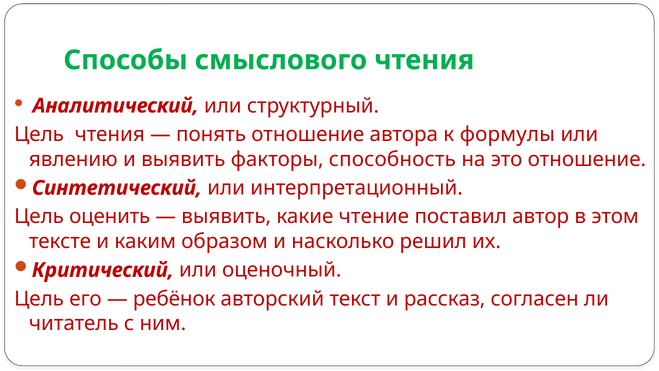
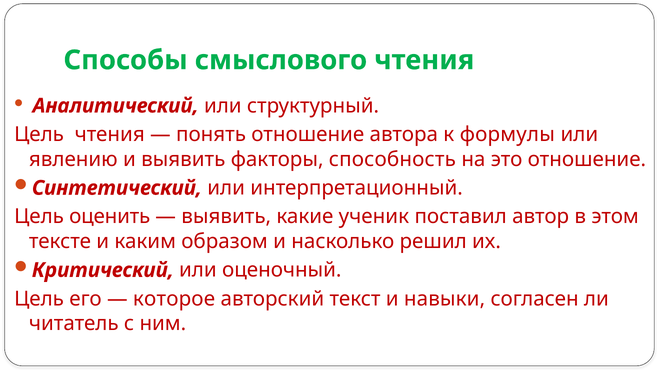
чтение: чтение -> ученик
ребёнок: ребёнок -> которое
рассказ: рассказ -> навыки
